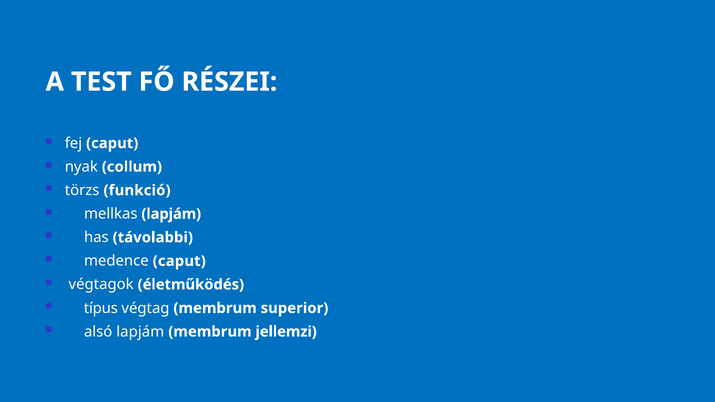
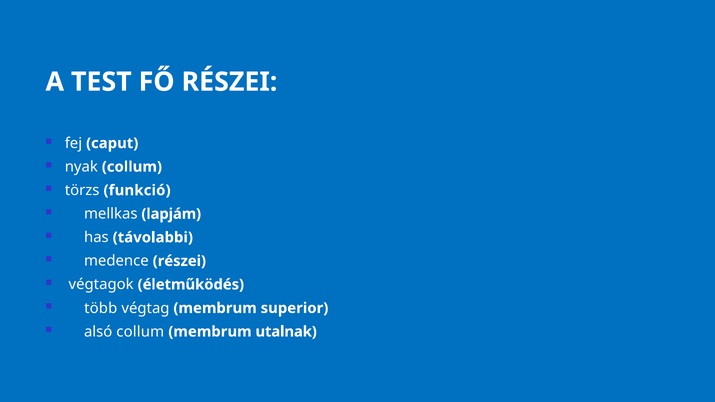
medence caput: caput -> részei
típus: típus -> több
alsó lapjám: lapjám -> collum
jellemzi: jellemzi -> utalnak
